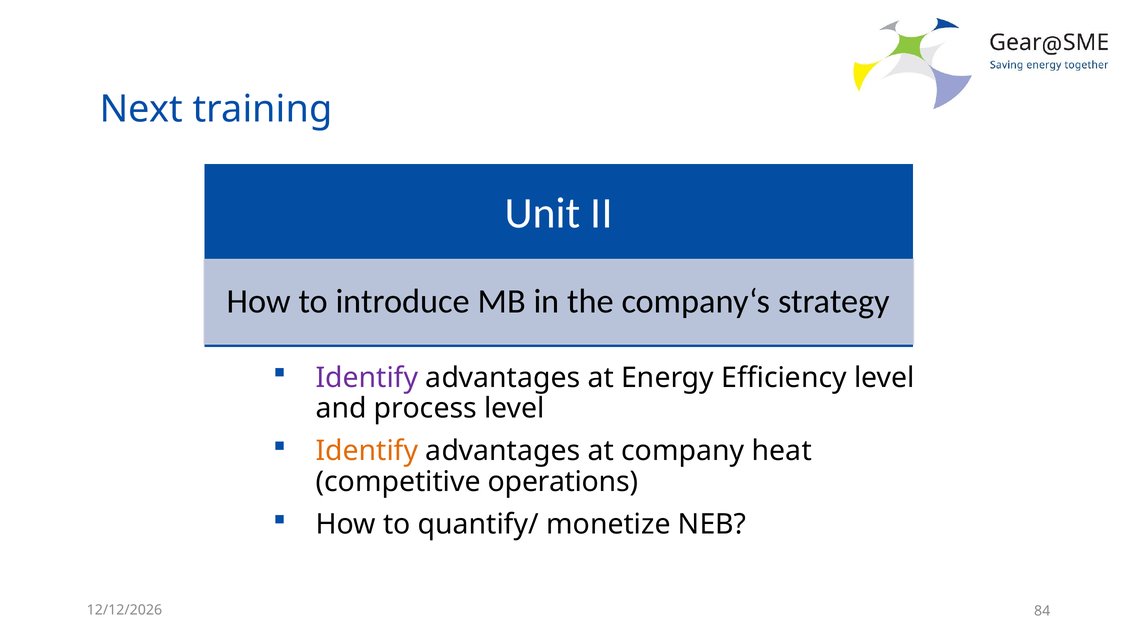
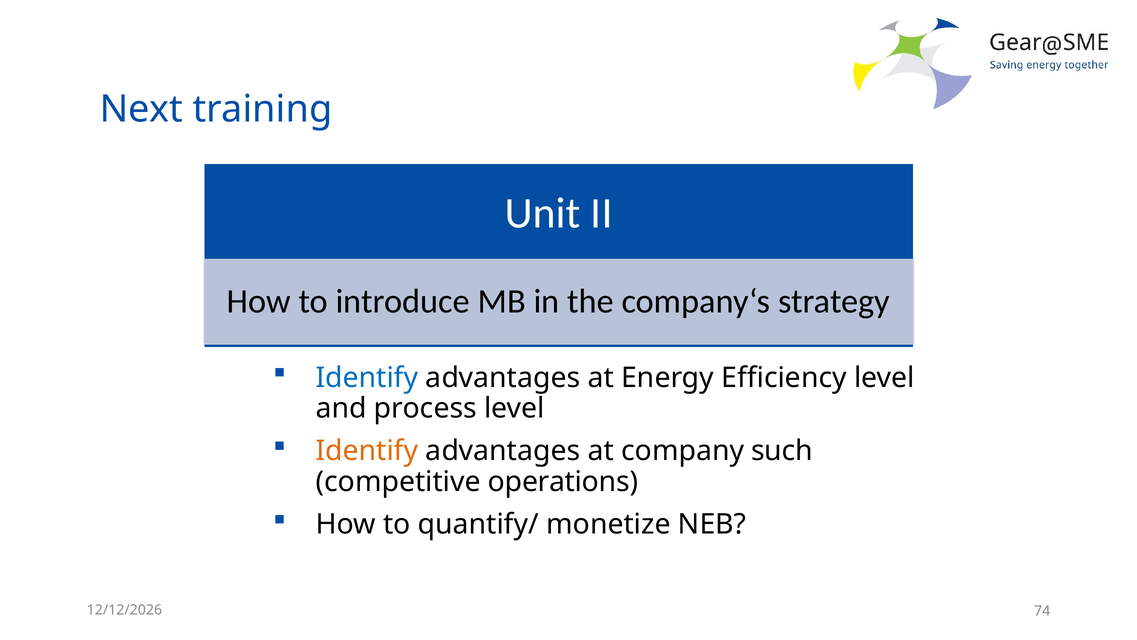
Identify at (367, 378) colour: purple -> blue
heat: heat -> such
84: 84 -> 74
